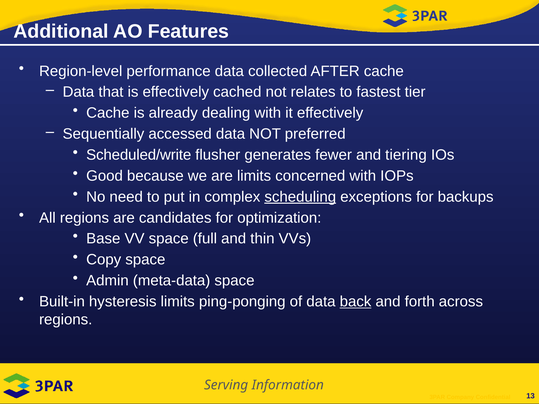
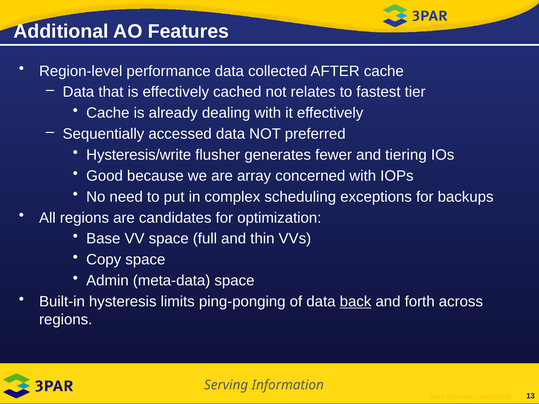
Scheduled/write: Scheduled/write -> Hysteresis/write
are limits: limits -> array
scheduling underline: present -> none
